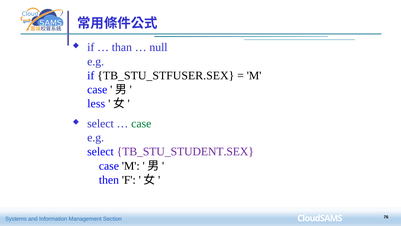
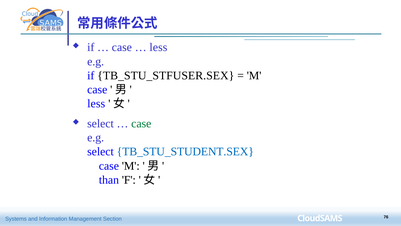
than at (122, 47): than -> case
null at (158, 47): null -> less
TB_STU_STUDENT.SEX colour: purple -> blue
then: then -> than
